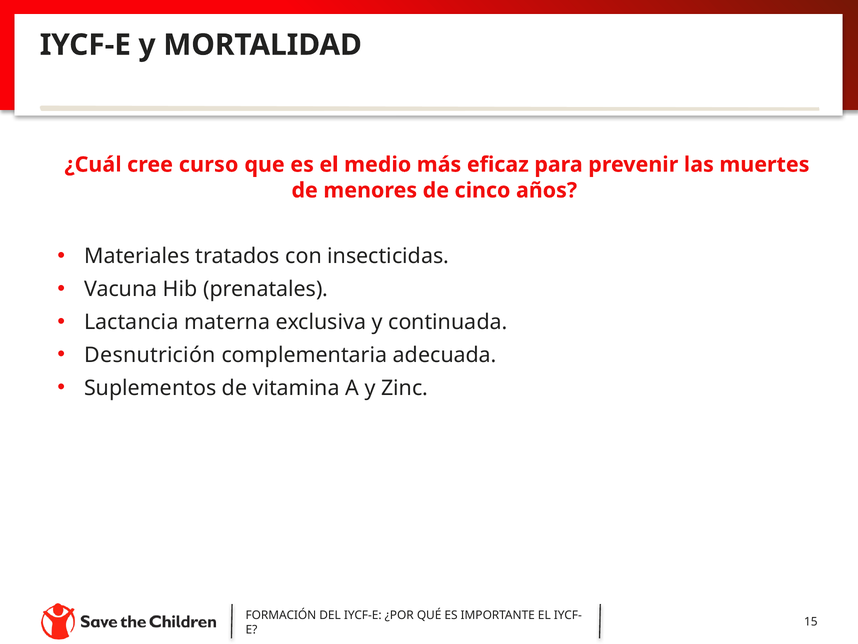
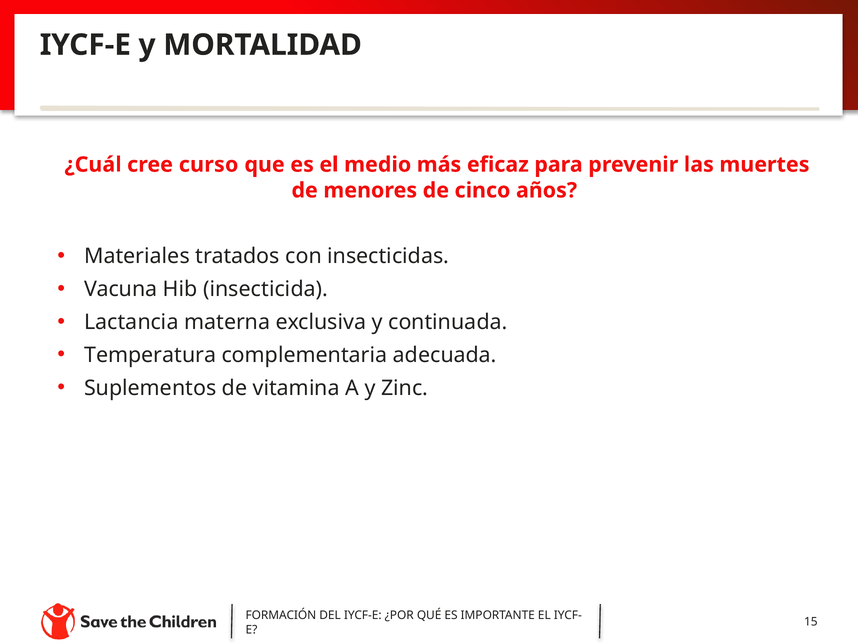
prenatales: prenatales -> insecticida
Desnutrición: Desnutrición -> Temperatura
